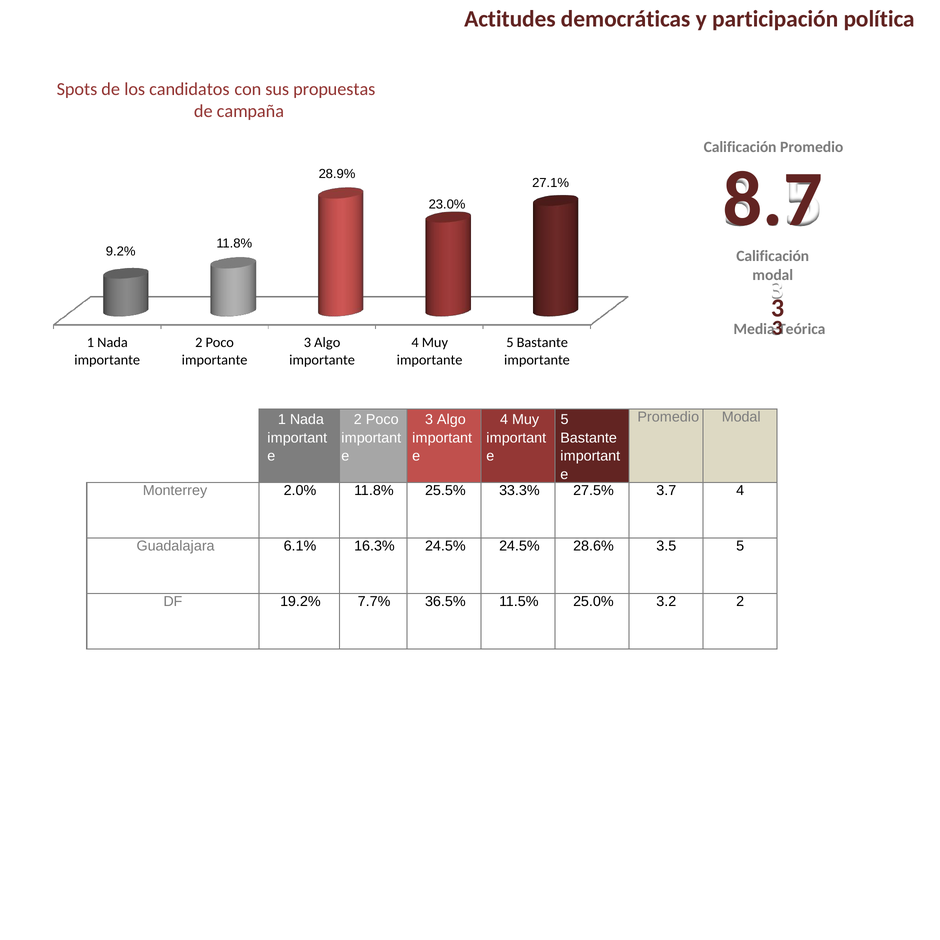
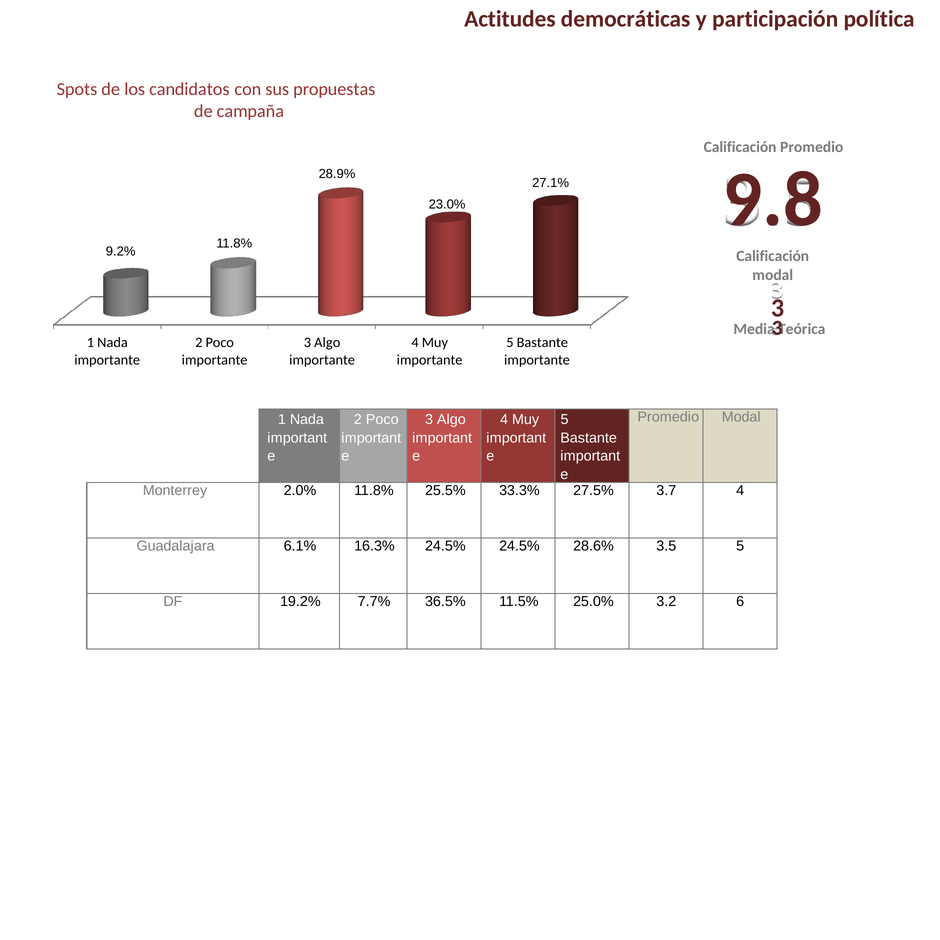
8.7: 8.7 -> 9.8
3.2 2: 2 -> 6
